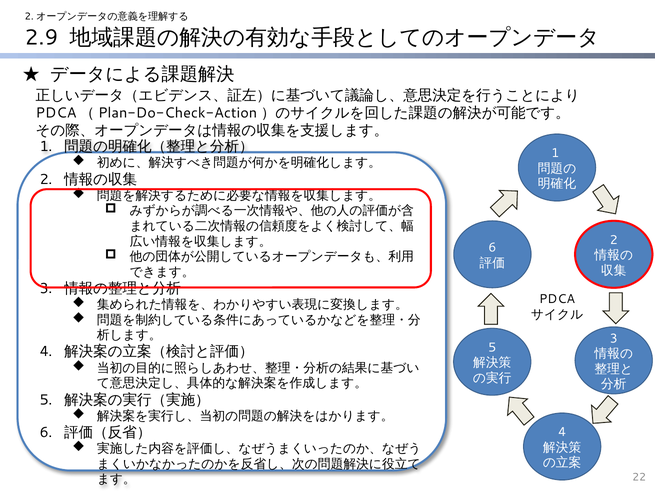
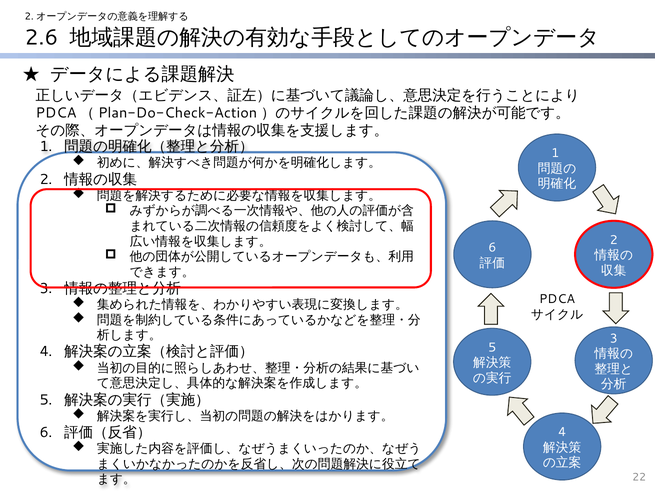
2.9: 2.9 -> 2.6
